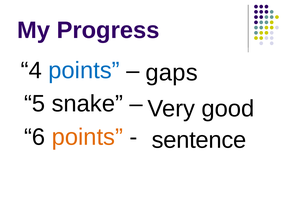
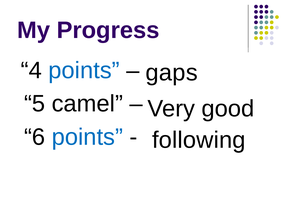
snake: snake -> camel
points at (87, 137) colour: orange -> blue
sentence: sentence -> following
